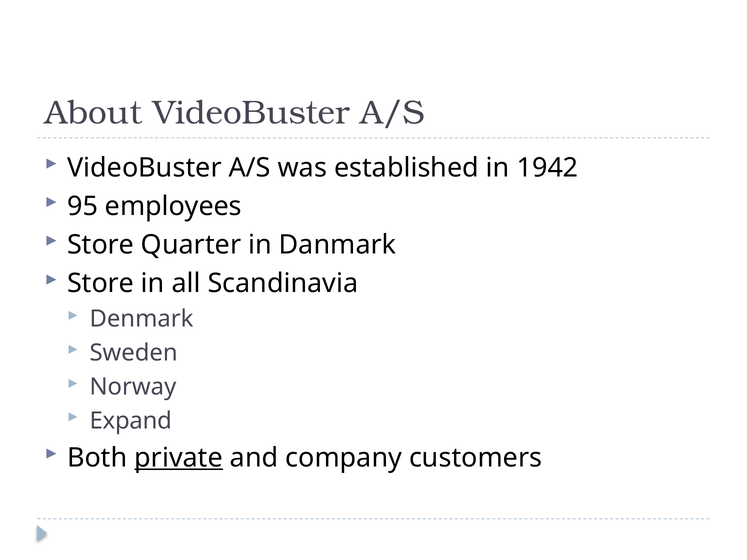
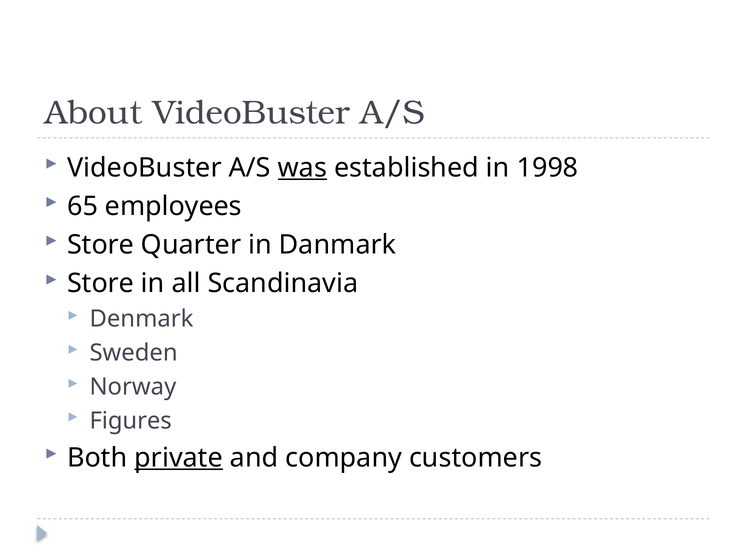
was underline: none -> present
1942: 1942 -> 1998
95: 95 -> 65
Expand: Expand -> Figures
